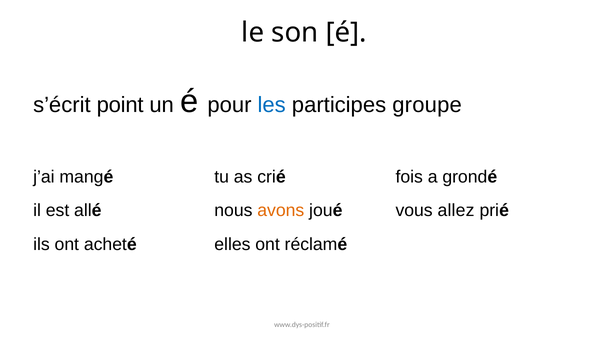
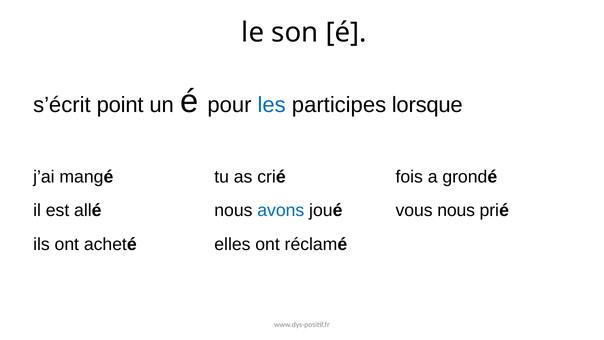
groupe: groupe -> lorsque
avons colour: orange -> blue
vous allez: allez -> nous
